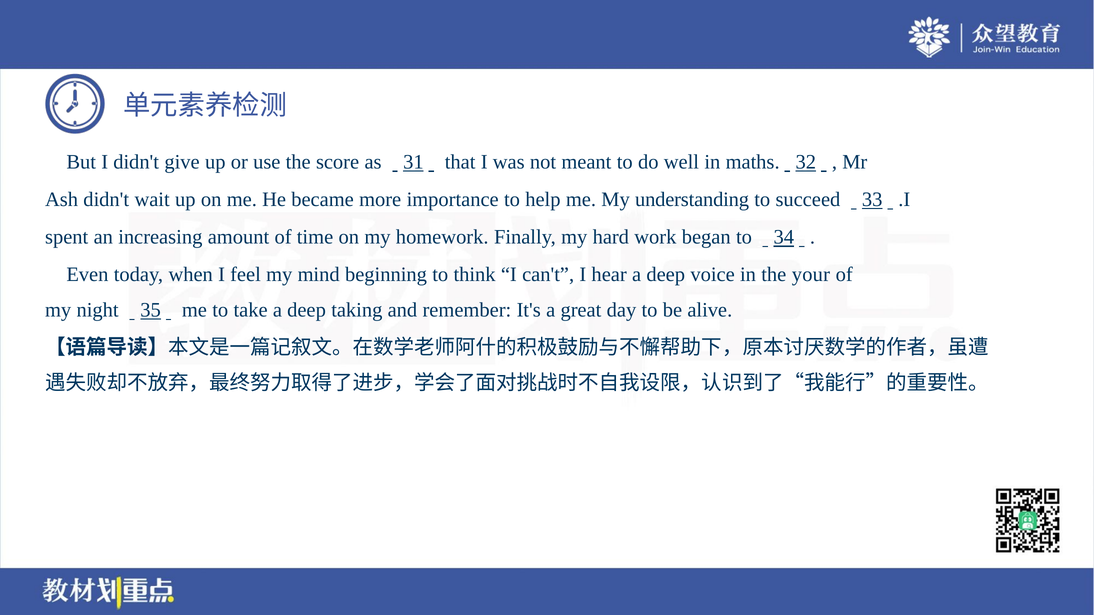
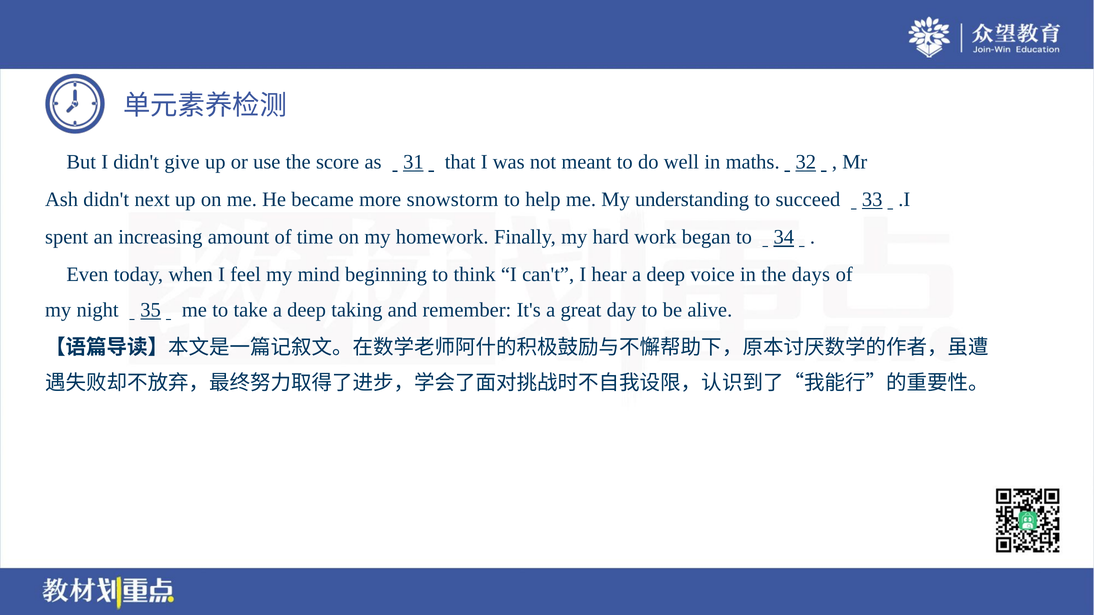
wait: wait -> next
importance: importance -> snowstorm
your: your -> days
